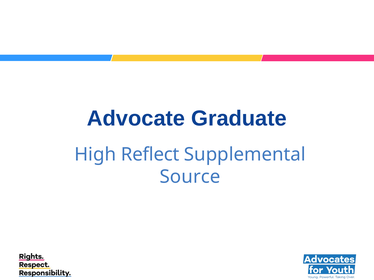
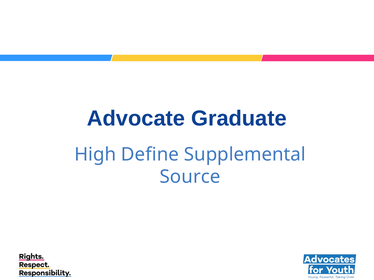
Reflect: Reflect -> Define
